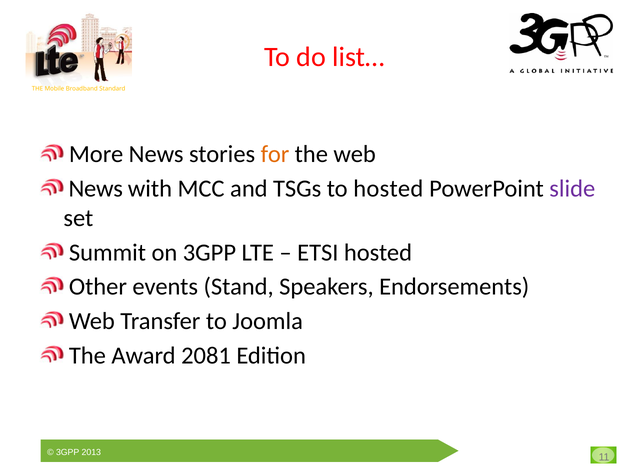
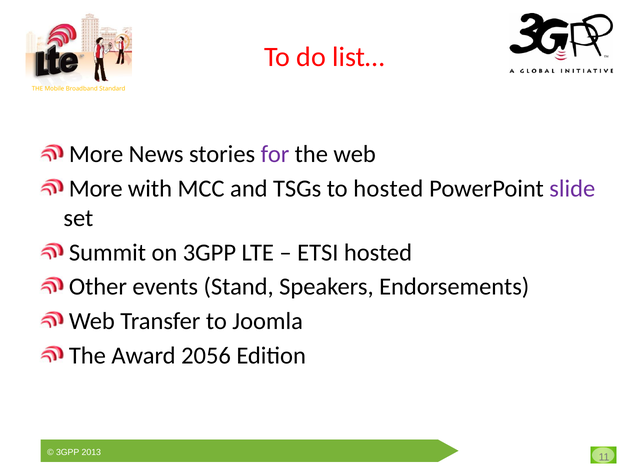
for colour: orange -> purple
News at (96, 189): News -> More
2081: 2081 -> 2056
